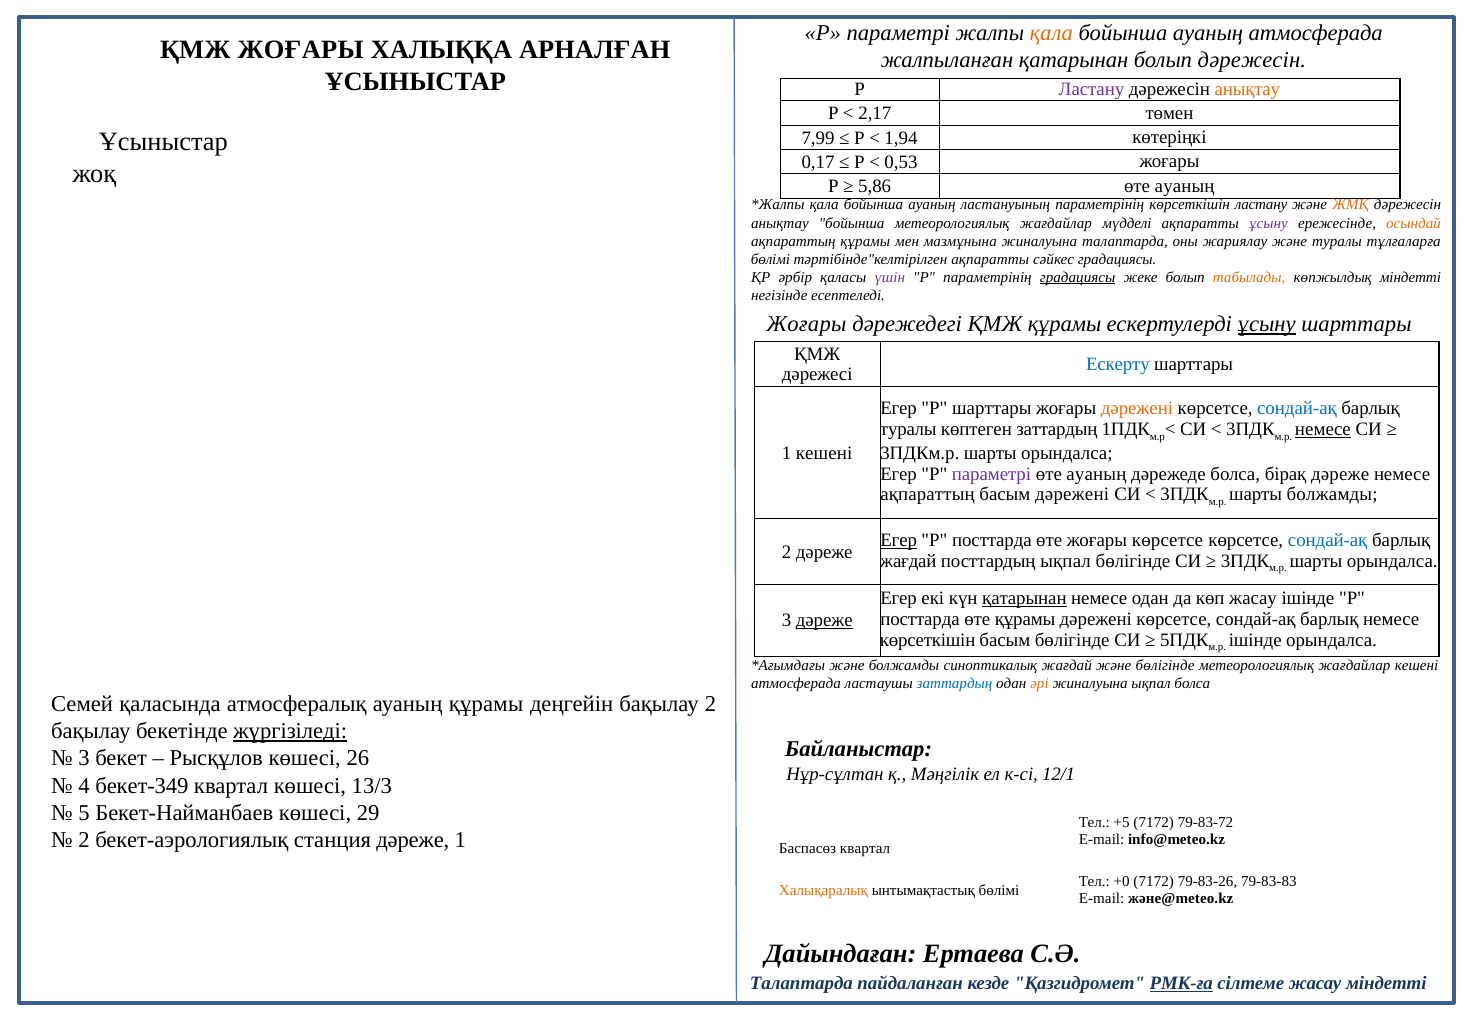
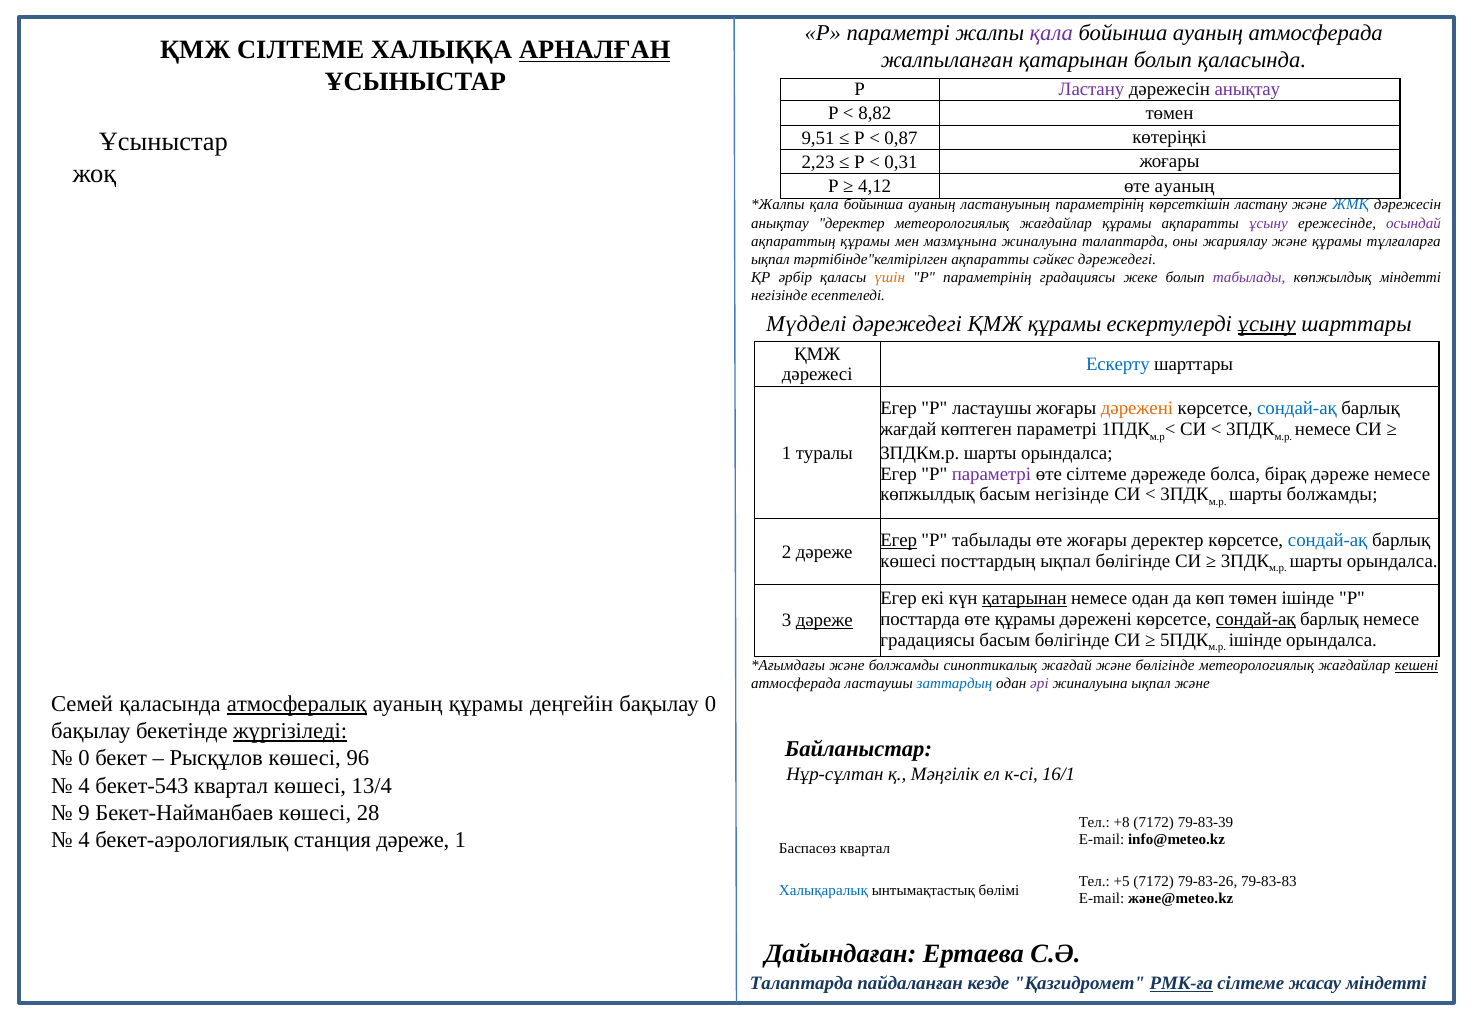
қала at (1051, 33) colour: orange -> purple
ҚМЖ ЖОҒАРЫ: ЖОҒАРЫ -> СІЛТЕМЕ
АРНАЛҒАН underline: none -> present
болып дәрежесін: дәрежесін -> қаласында
анықтау at (1247, 89) colour: orange -> purple
2,17: 2,17 -> 8,82
7,99: 7,99 -> 9,51
1,94: 1,94 -> 0,87
0,17: 0,17 -> 2,23
0,53: 0,53 -> 0,31
5,86: 5,86 -> 4,12
ЖМҚ colour: orange -> blue
анықтау бойынша: бойынша -> деректер
жағдайлар мүдделі: мүдделі -> құрамы
осындай colour: orange -> purple
және туралы: туралы -> құрамы
бөлімі at (770, 259): бөлімі -> ықпал
сәйкес градациясы: градациясы -> дәрежедегі
үшін colour: purple -> orange
градациясы at (1078, 277) underline: present -> none
табылады at (1249, 277) colour: orange -> purple
Жоғары at (806, 324): Жоғары -> Мүдделі
Р шарттары: шарттары -> ластаушы
туралы at (908, 429): туралы -> жағдай
көптеген заттардың: заттардың -> параметрі
немесе at (1323, 429) underline: present -> none
1 кешені: кешені -> туралы
ауаның at (1096, 474): ауаның -> сілтеме
ақпараттың at (927, 494): ақпараттың -> көпжылдық
басым дәрежені: дәрежені -> негізінде
посттарда at (992, 540): посттарда -> табылады
жоғары көрсетсе: көрсетсе -> деректер
жағдай at (908, 561): жағдай -> көшесі
көп жасау: жасау -> төмен
сондай-ақ at (1256, 619) underline: none -> present
көрсеткішін at (928, 640): көрсеткішін -> градациясы
кешені at (1417, 666) underline: none -> present
әрі colour: orange -> purple
ықпал болса: болса -> және
атмосфералық underline: none -> present
бақылау 2: 2 -> 0
3 at (84, 758): 3 -> 0
26: 26 -> 96
12/1: 12/1 -> 16/1
бекет-349: бекет-349 -> бекет-543
13/3: 13/3 -> 13/4
5: 5 -> 9
29: 29 -> 28
+5: +5 -> +8
79-83-72: 79-83-72 -> 79-83-39
2 at (84, 840): 2 -> 4
+0: +0 -> +5
Халықаралық colour: orange -> blue
